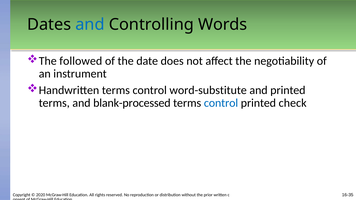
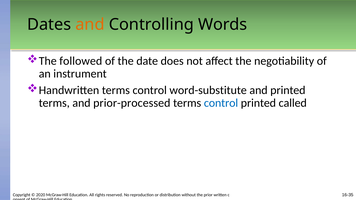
and at (90, 25) colour: blue -> orange
blank-processed: blank-processed -> prior-processed
check: check -> called
